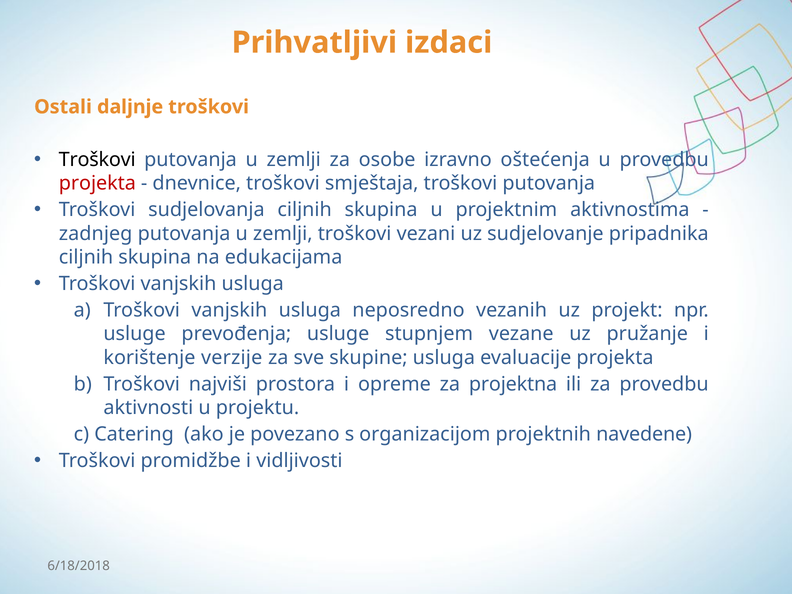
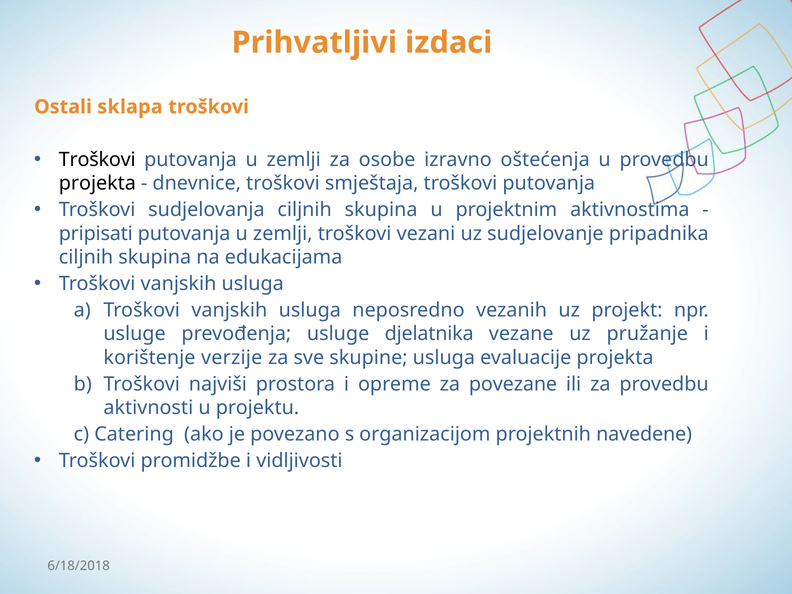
daljnje: daljnje -> sklapa
projekta at (97, 183) colour: red -> black
zadnjeg: zadnjeg -> pripisati
stupnjem: stupnjem -> djelatnika
projektna: projektna -> povezane
